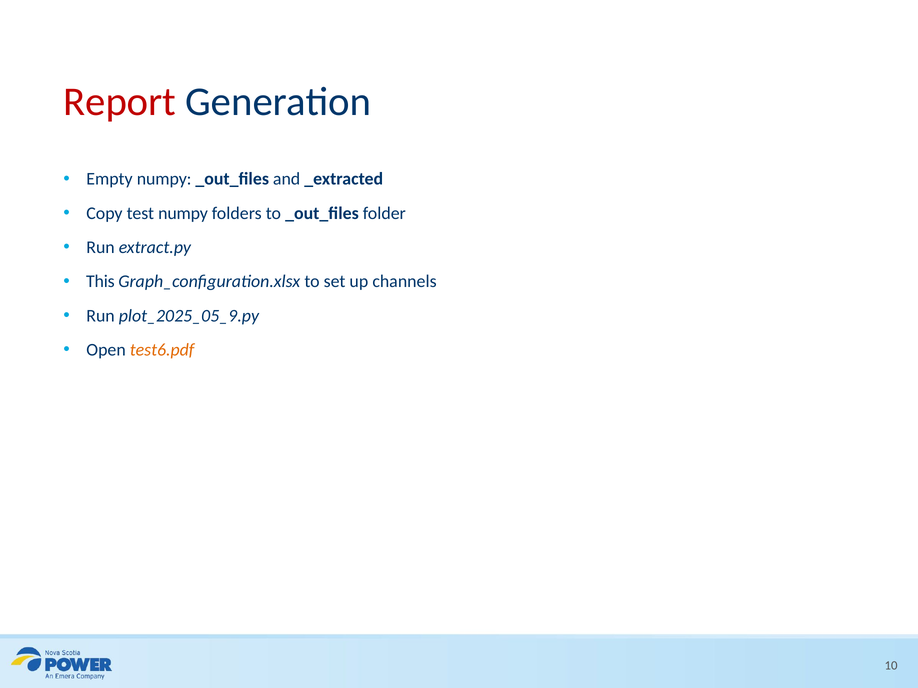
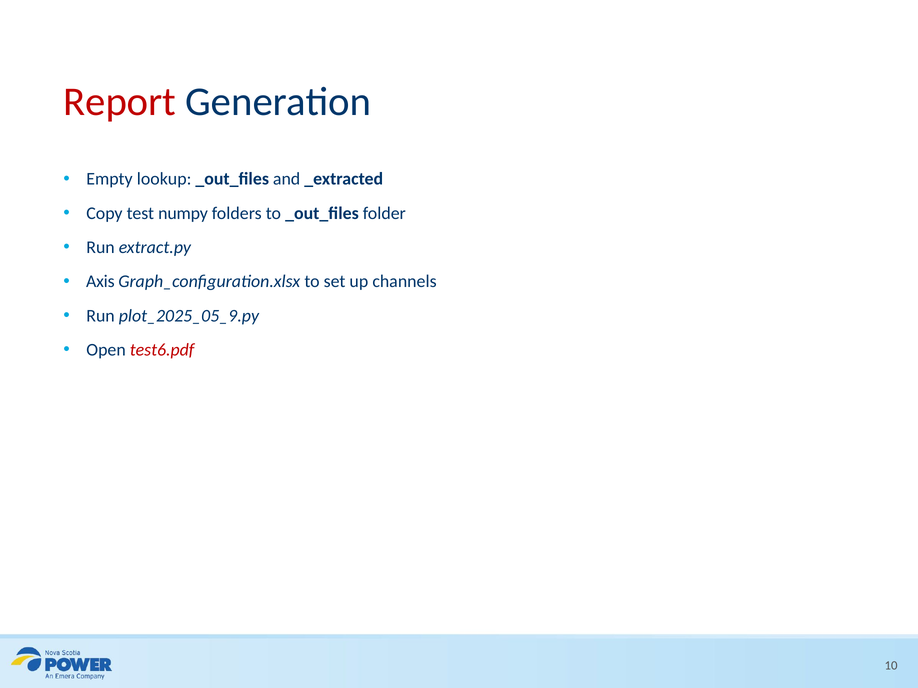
Empty numpy: numpy -> lookup
This: This -> Axis
test6.pdf colour: orange -> red
